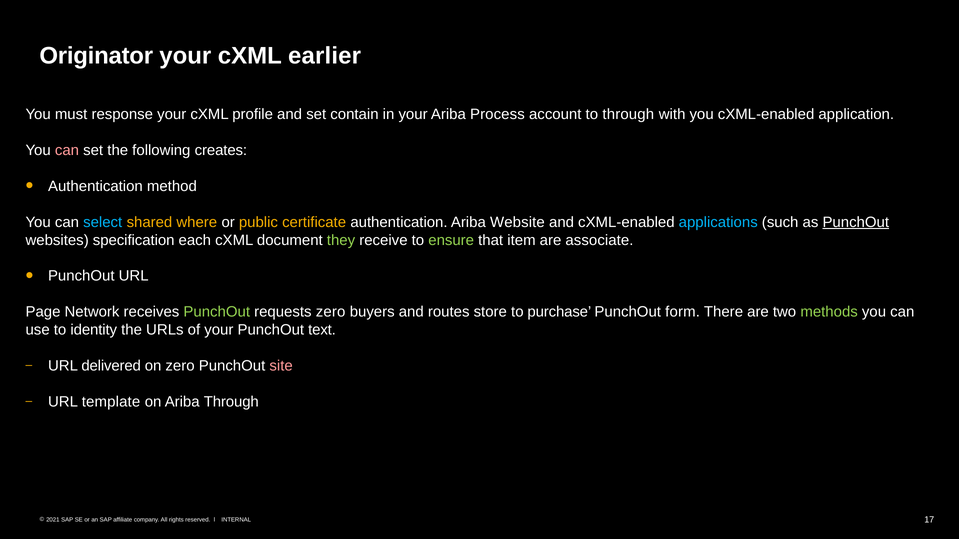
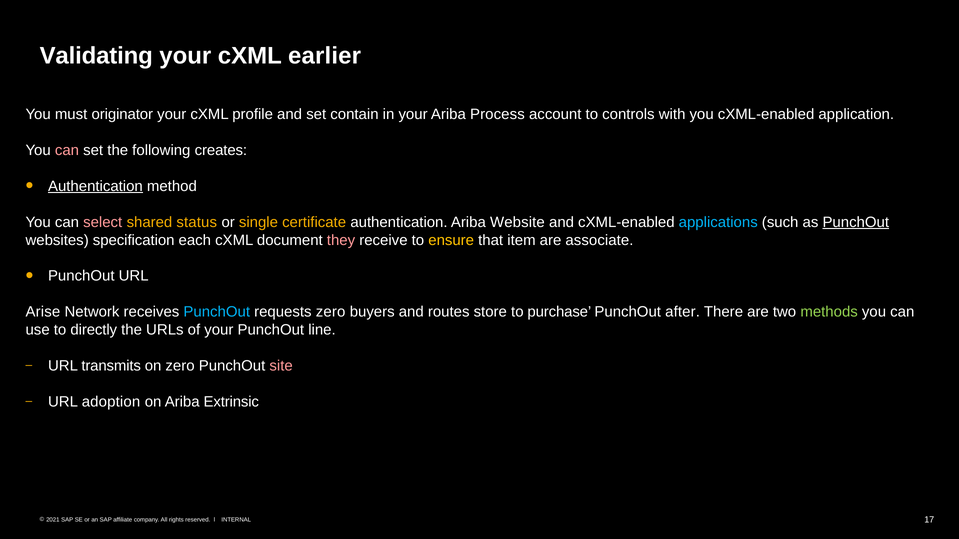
Originator: Originator -> Validating
response: response -> originator
to through: through -> controls
Authentication at (95, 186) underline: none -> present
select colour: light blue -> pink
where: where -> status
public: public -> single
they colour: light green -> pink
ensure colour: light green -> yellow
Page: Page -> Arise
PunchOut at (217, 312) colour: light green -> light blue
form: form -> after
identity: identity -> directly
text: text -> line
delivered: delivered -> transmits
template: template -> adoption
Ariba Through: Through -> Extrinsic
